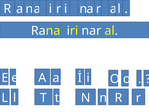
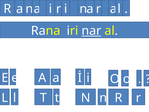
nar underline: none -> present
